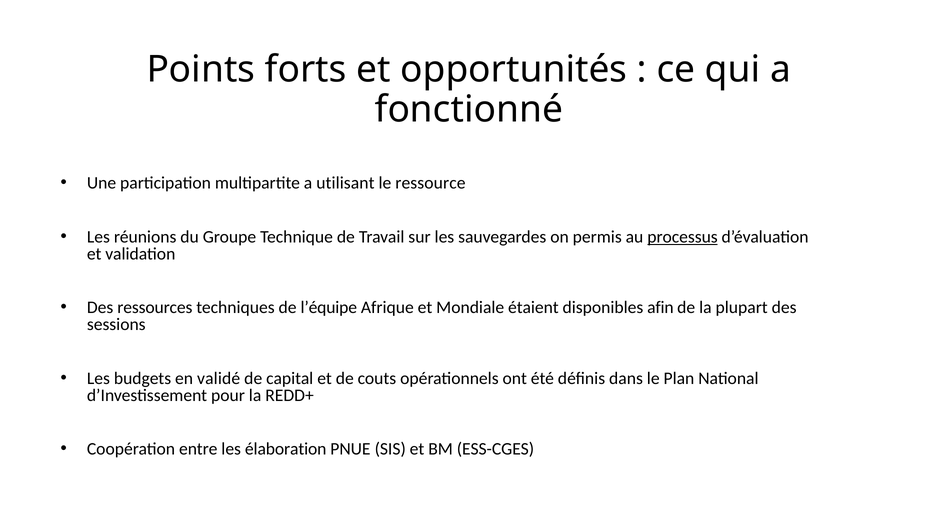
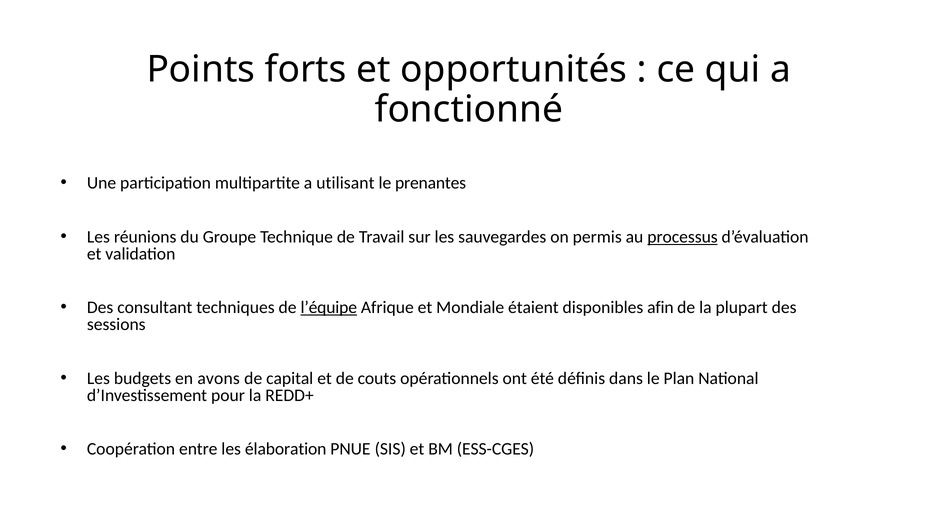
ressource: ressource -> prenantes
ressources: ressources -> consultant
l’équipe underline: none -> present
validé: validé -> avons
